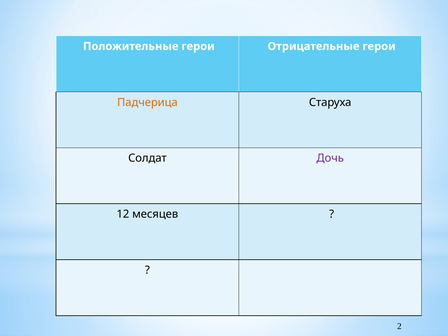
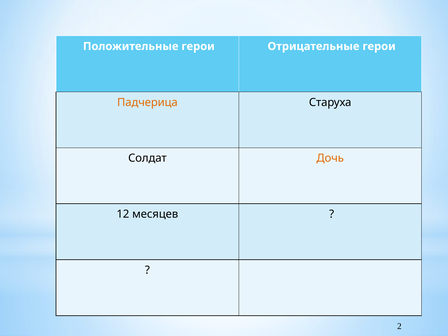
Дочь colour: purple -> orange
